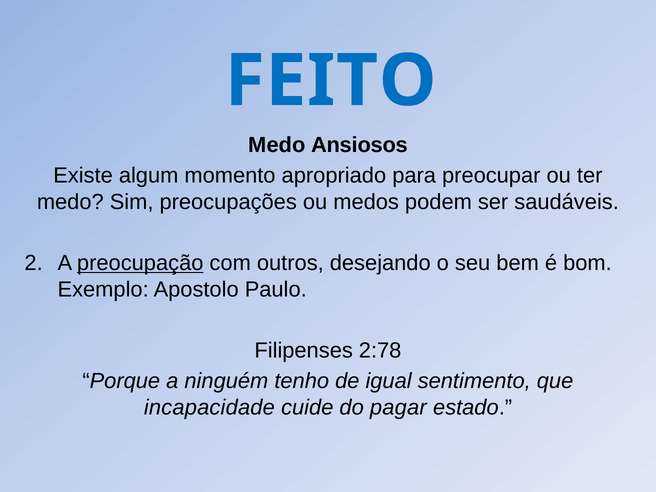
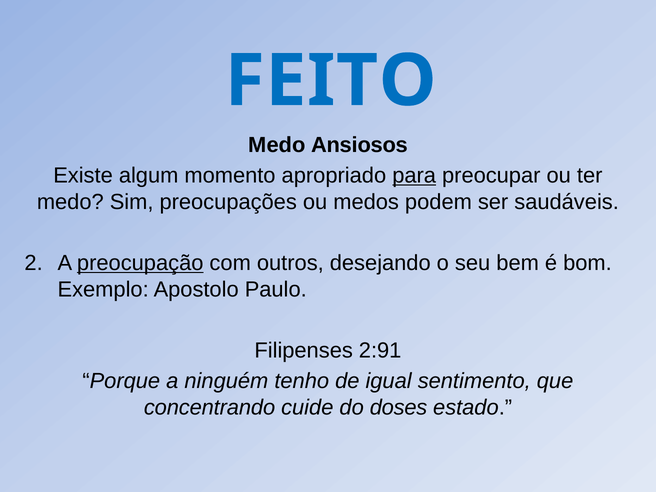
para underline: none -> present
2:78: 2:78 -> 2:91
incapacidade: incapacidade -> concentrando
pagar: pagar -> doses
